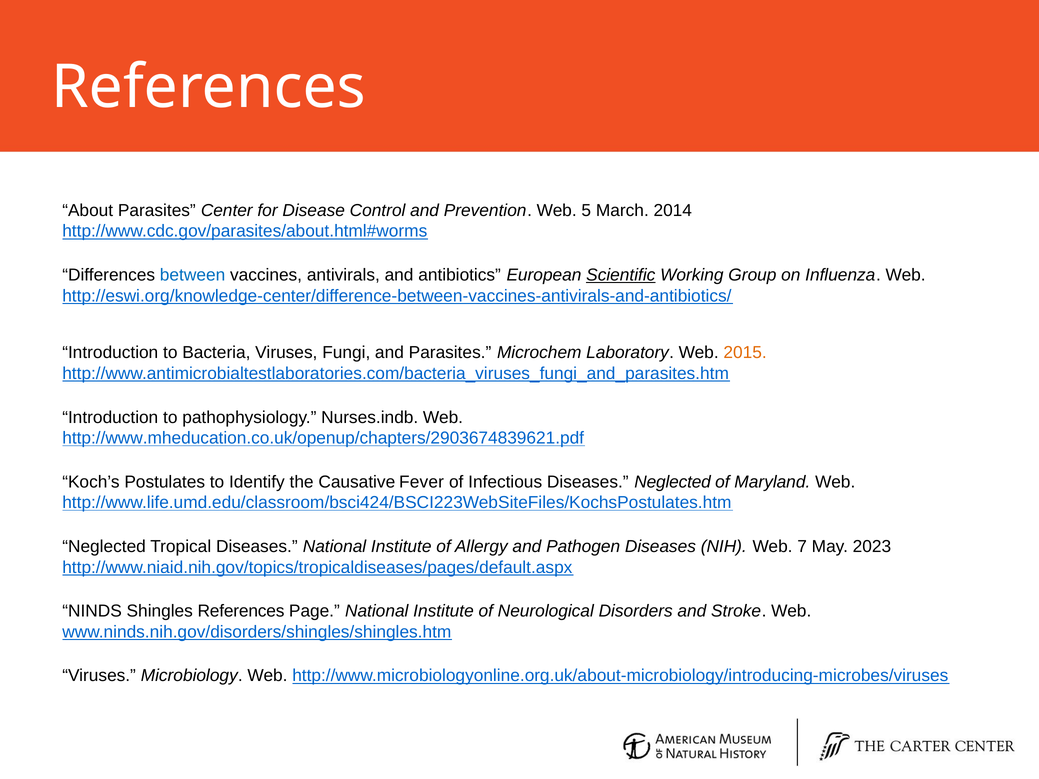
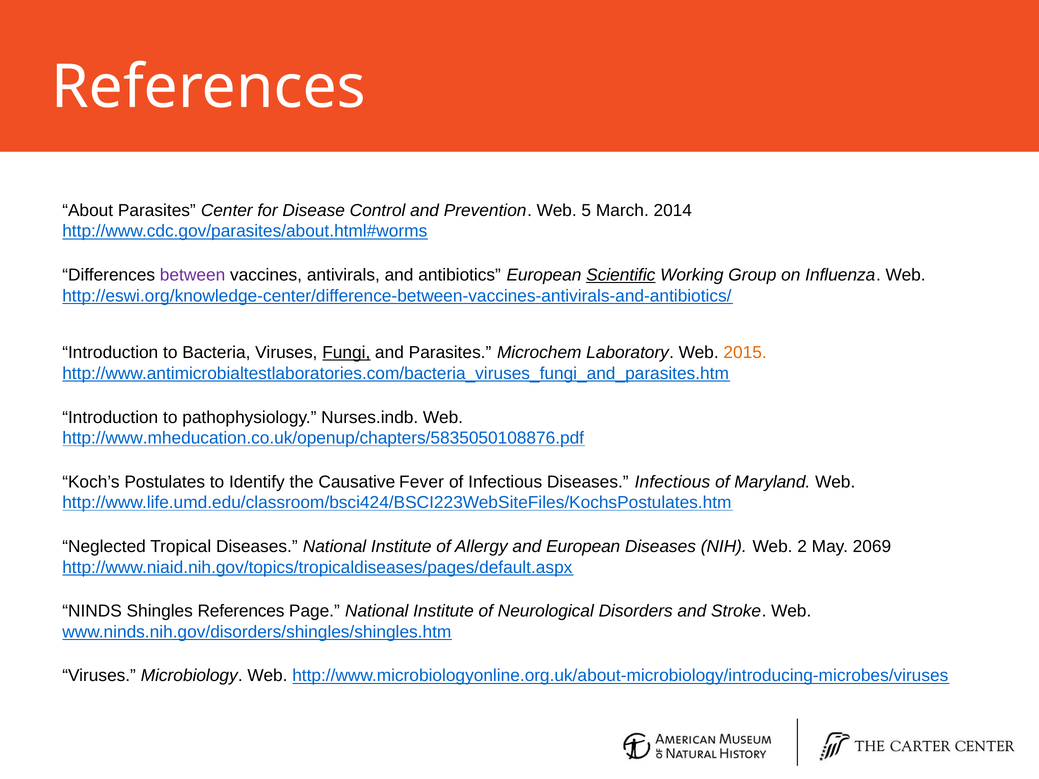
between colour: blue -> purple
Fungi underline: none -> present
http://www.mheducation.co.uk/openup/chapters/2903674839621.pdf: http://www.mheducation.co.uk/openup/chapters/2903674839621.pdf -> http://www.mheducation.co.uk/openup/chapters/5835050108876.pdf
Diseases Neglected: Neglected -> Infectious
and Pathogen: Pathogen -> European
7: 7 -> 2
2023: 2023 -> 2069
